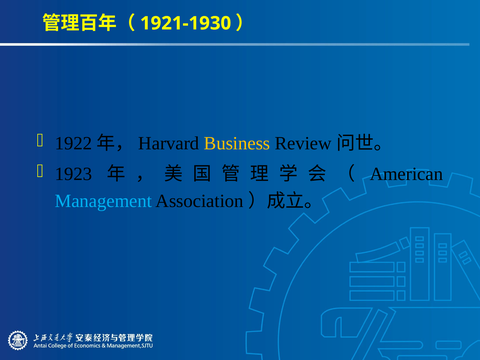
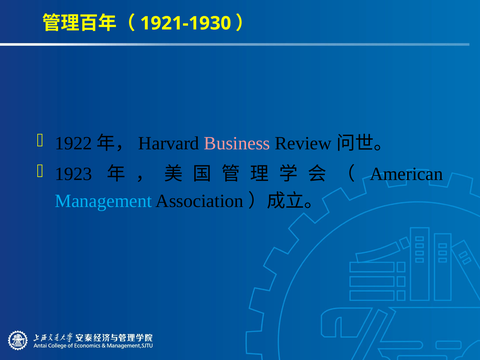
Business colour: yellow -> pink
